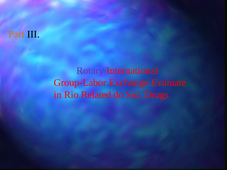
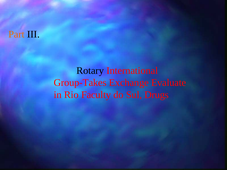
Rotary colour: purple -> black
Group-Labor: Group-Labor -> Group-Takes
Related: Related -> Faculty
